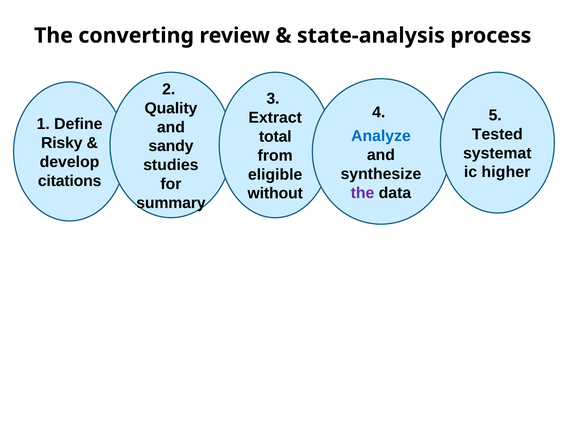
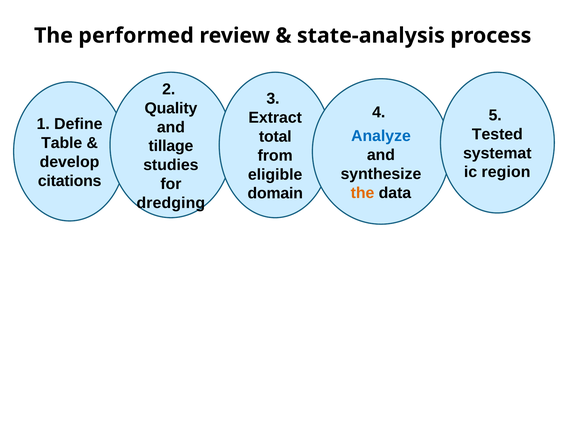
converting: converting -> performed
Risky: Risky -> Table
sandy: sandy -> tillage
higher: higher -> region
the at (363, 193) colour: purple -> orange
without: without -> domain
summary: summary -> dredging
